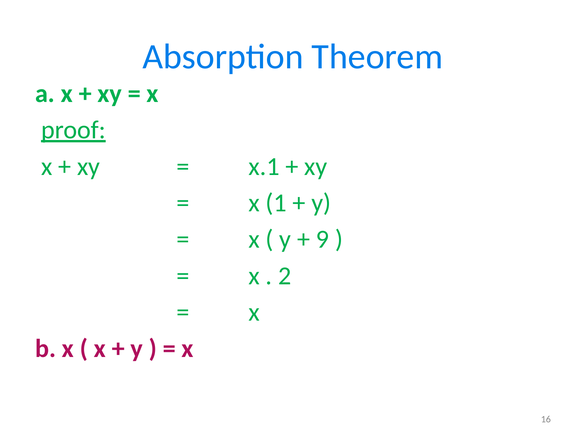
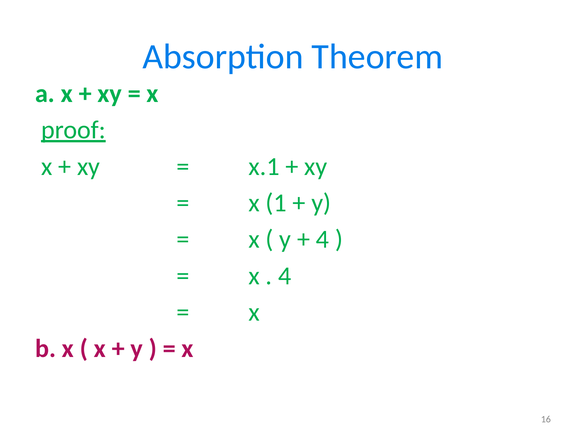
9 at (322, 240): 9 -> 4
2 at (285, 276): 2 -> 4
